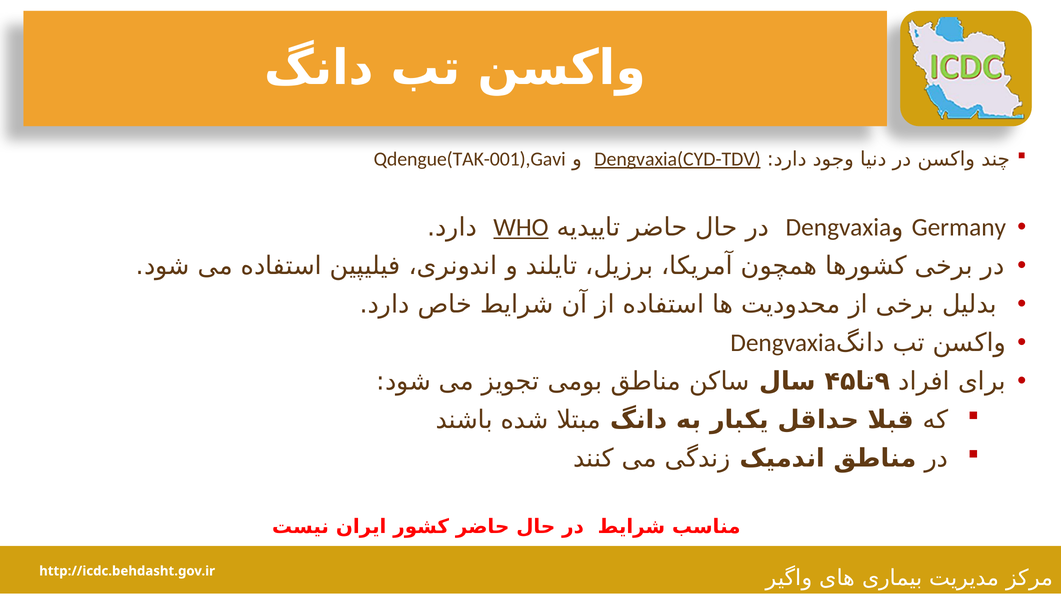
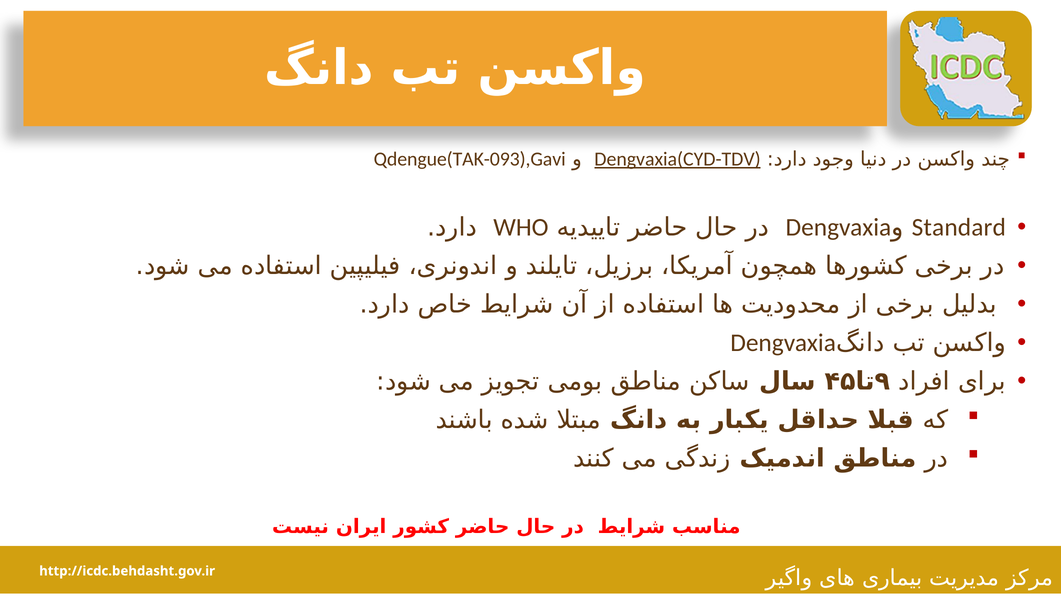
Qdengue(TAK-001),Gavi: Qdengue(TAK-001),Gavi -> Qdengue(TAK-093),Gavi
WHO underline: present -> none
Germany: Germany -> Standard
